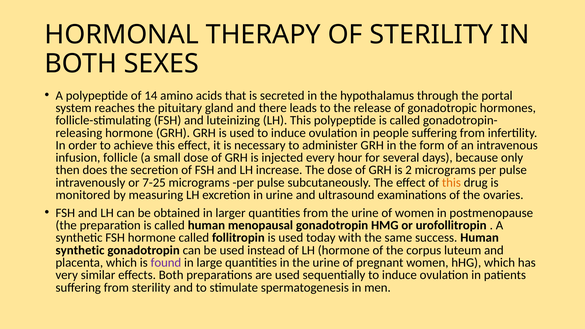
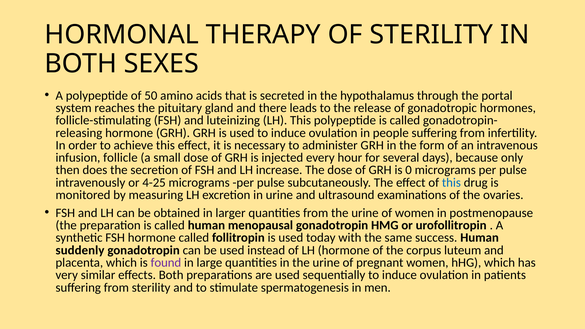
14: 14 -> 50
2: 2 -> 0
7-25: 7-25 -> 4-25
this at (451, 183) colour: orange -> blue
synthetic at (80, 250): synthetic -> suddenly
